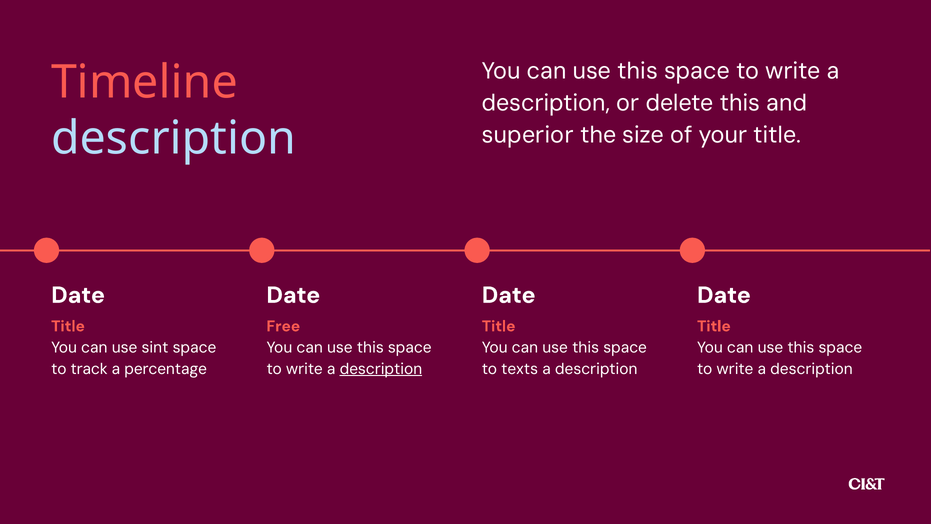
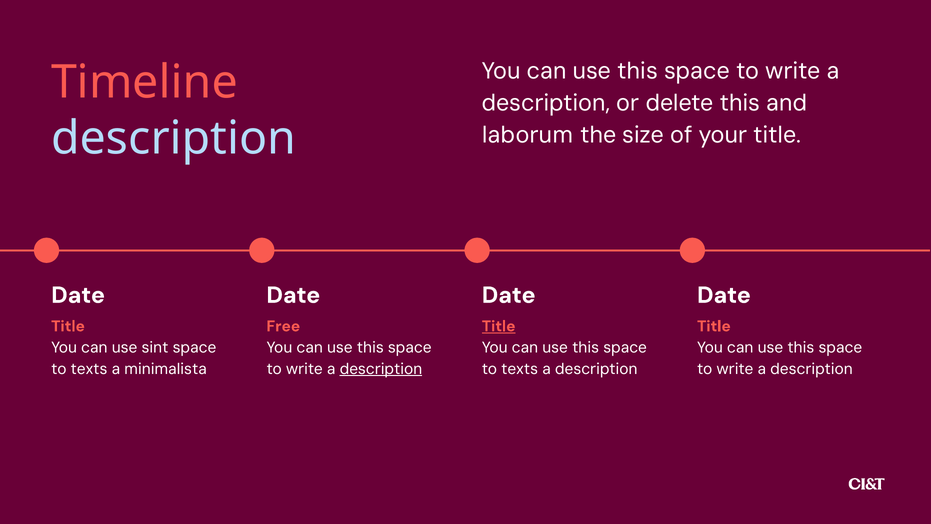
superior: superior -> laborum
Title at (499, 326) underline: none -> present
track at (89, 369): track -> texts
percentage: percentage -> minimalista
